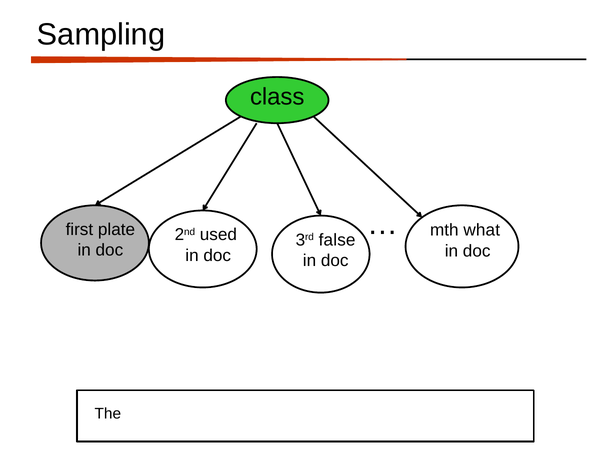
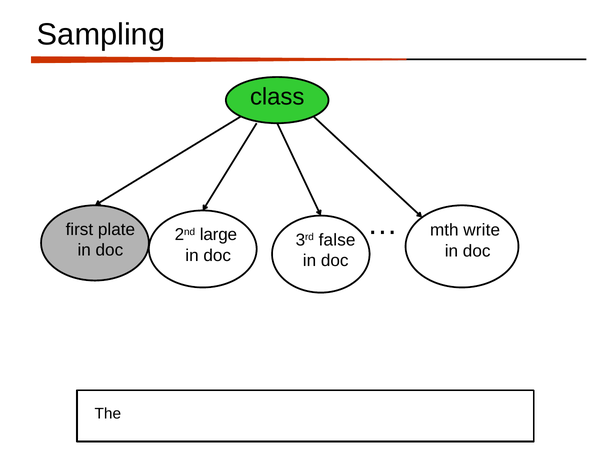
what: what -> write
used: used -> large
